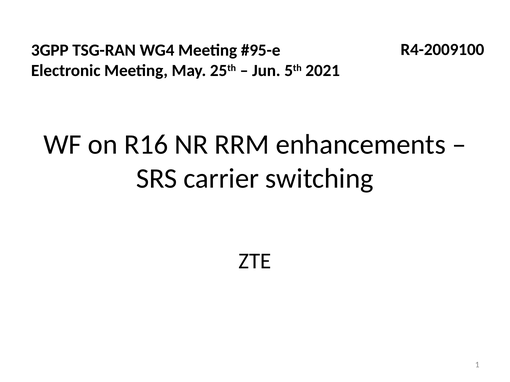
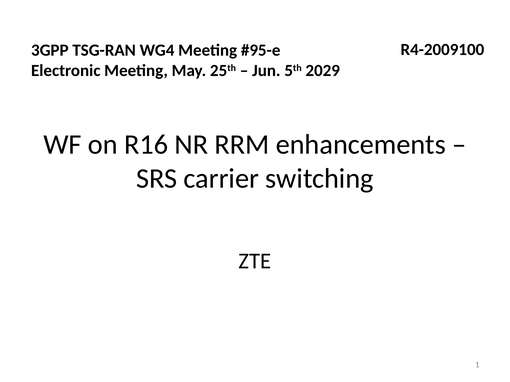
2021: 2021 -> 2029
